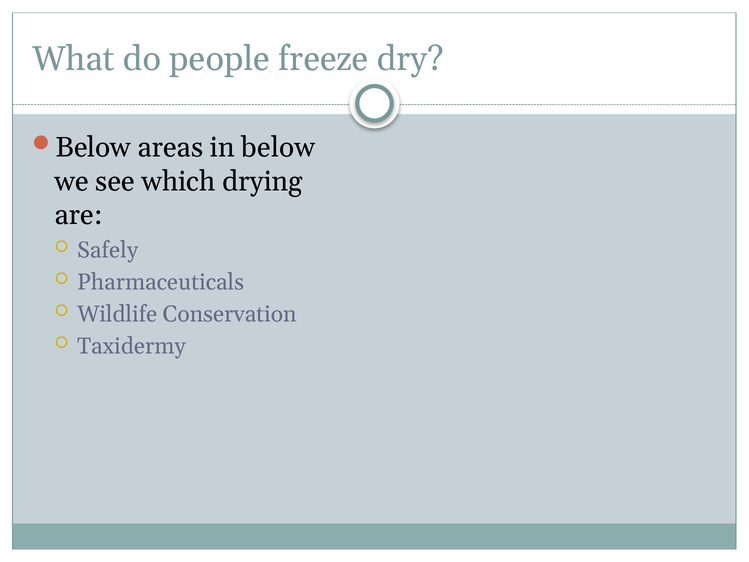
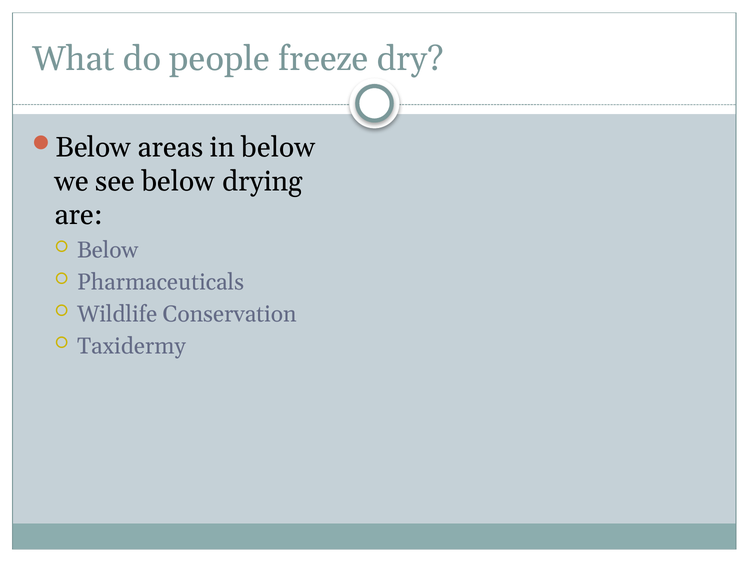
see which: which -> below
Safely at (108, 250): Safely -> Below
